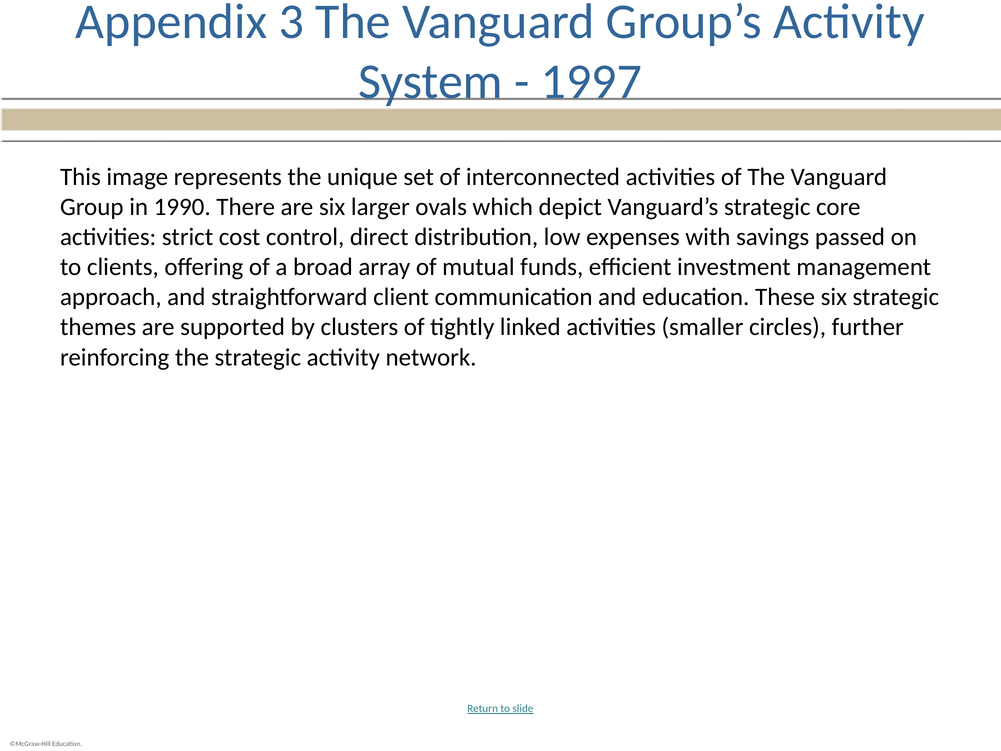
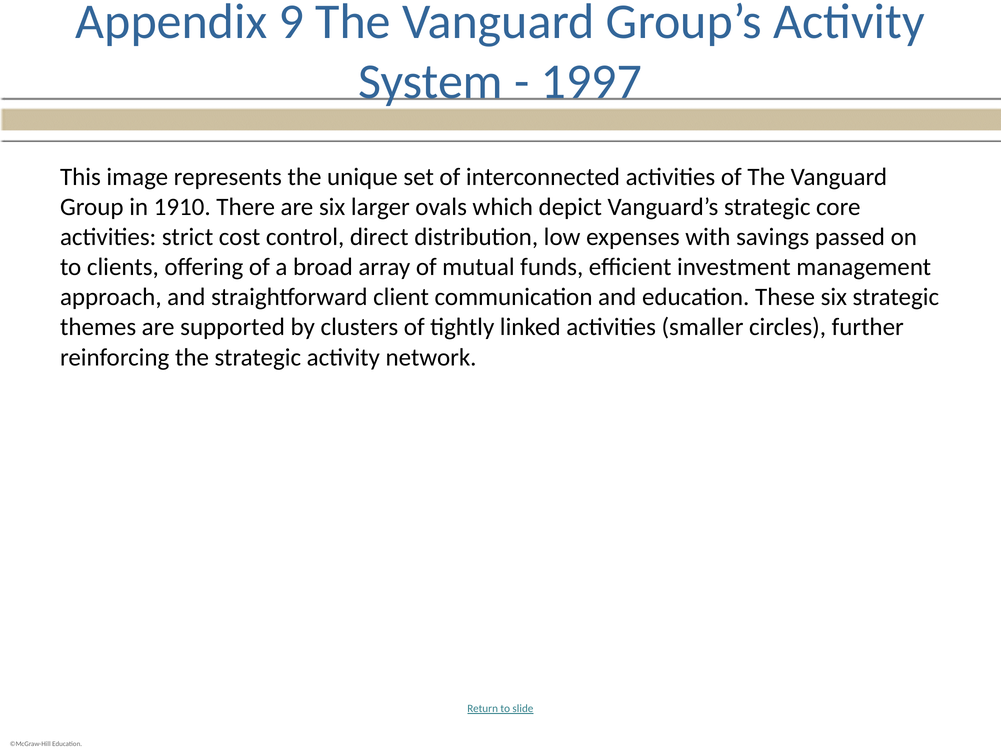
3: 3 -> 9
1990: 1990 -> 1910
